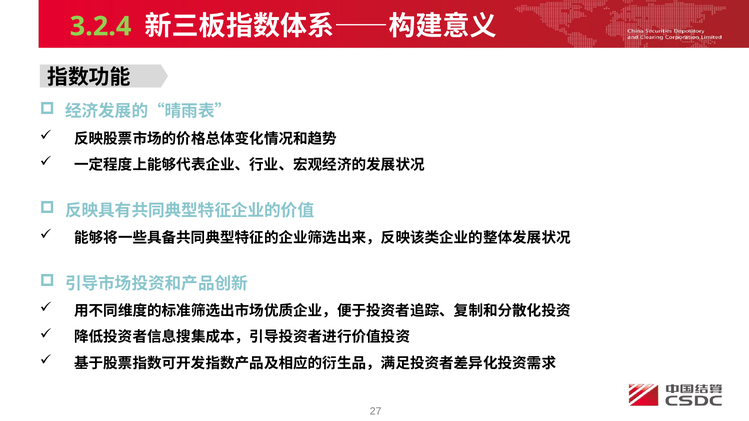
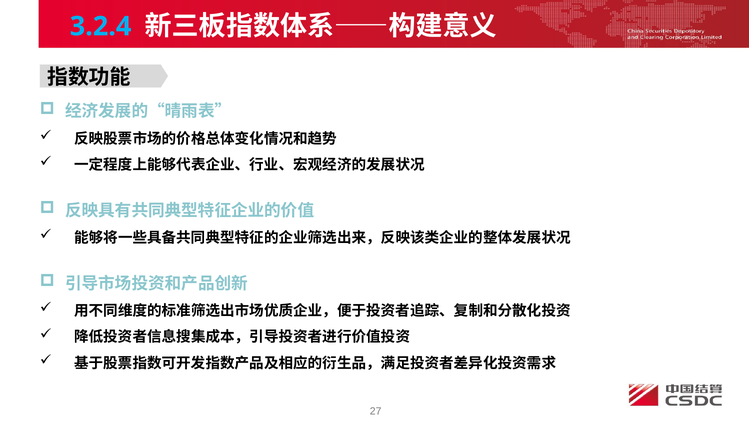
3.2.4 colour: light green -> light blue
